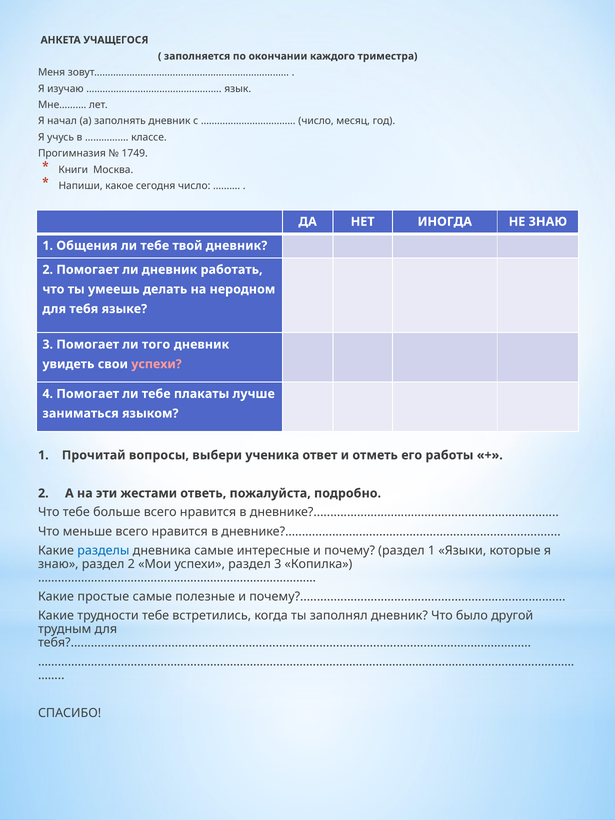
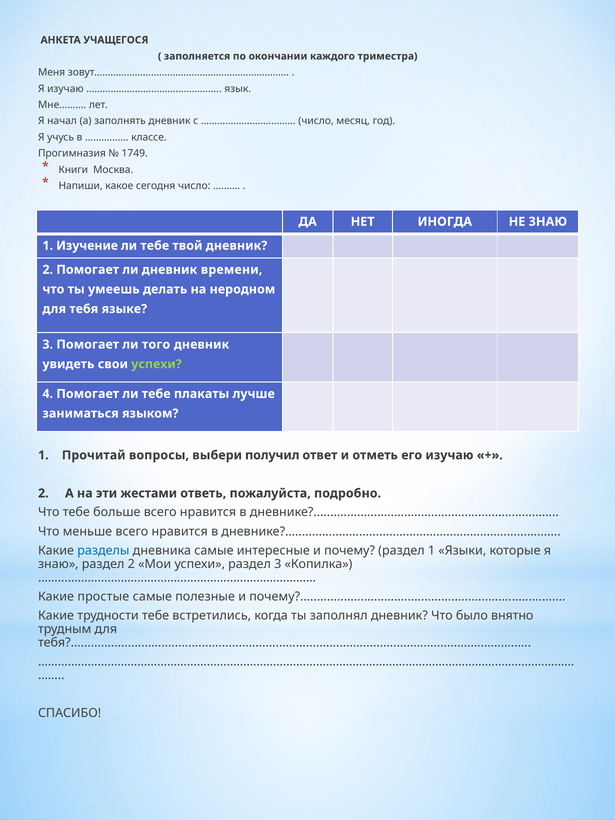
Общения: Общения -> Изучение
работать: работать -> времени
успехи at (156, 364) colour: pink -> light green
ученика: ученика -> получил
его работы: работы -> изучаю
другой: другой -> внятно
